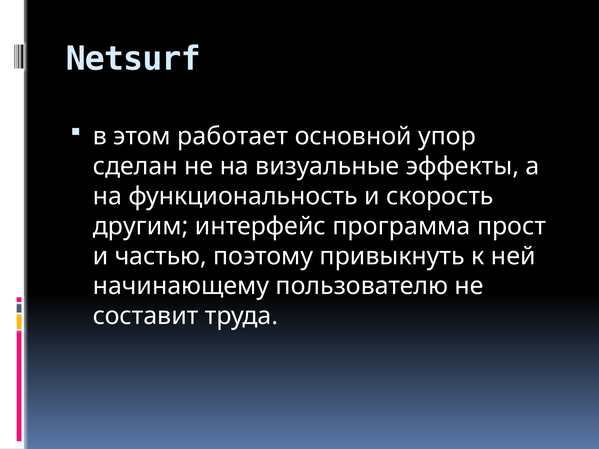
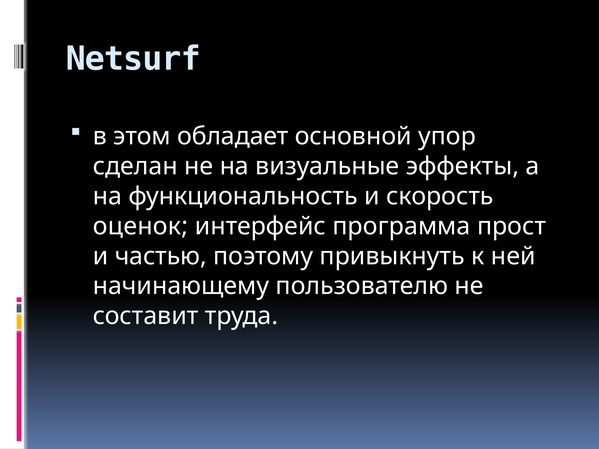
работает: работает -> обладает
другим: другим -> оценок
